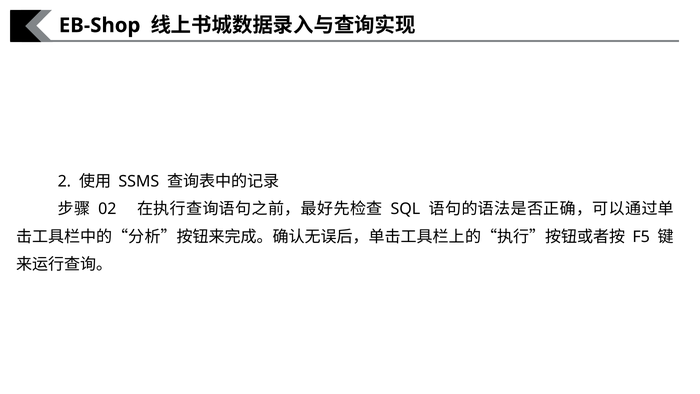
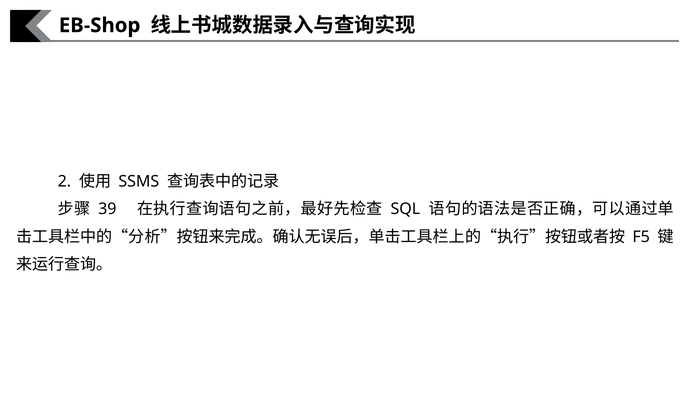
02: 02 -> 39
